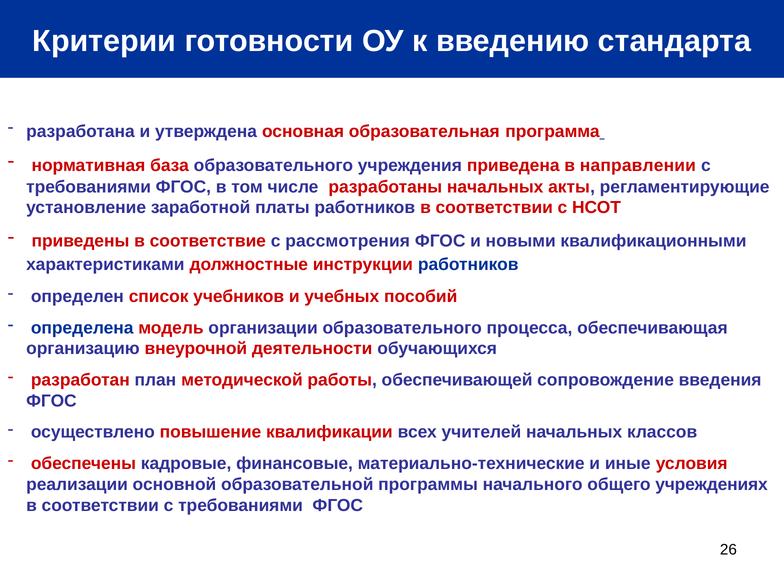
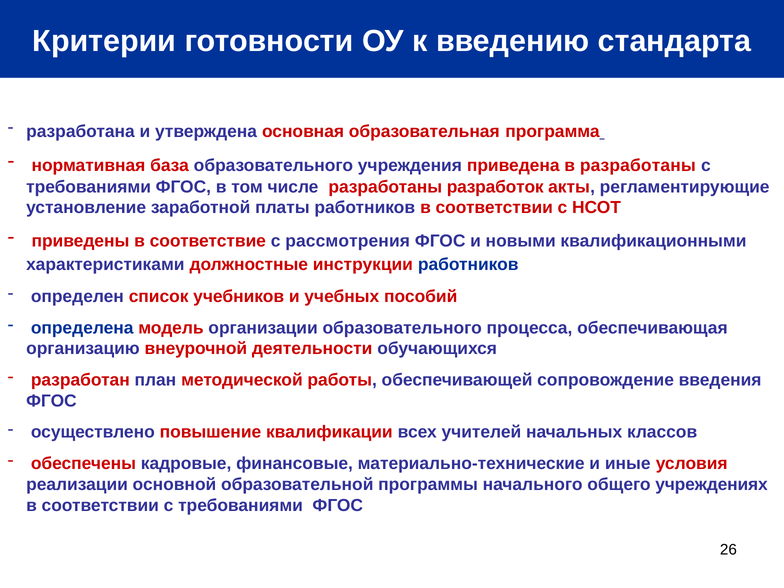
в направлении: направлении -> разработаны
разработаны начальных: начальных -> разработок
